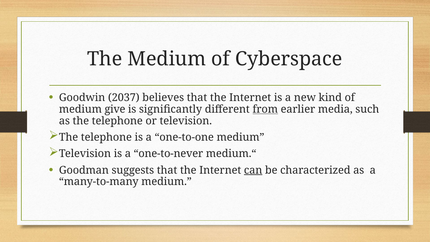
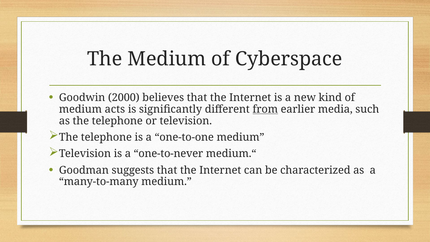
2037: 2037 -> 2000
give: give -> acts
can underline: present -> none
